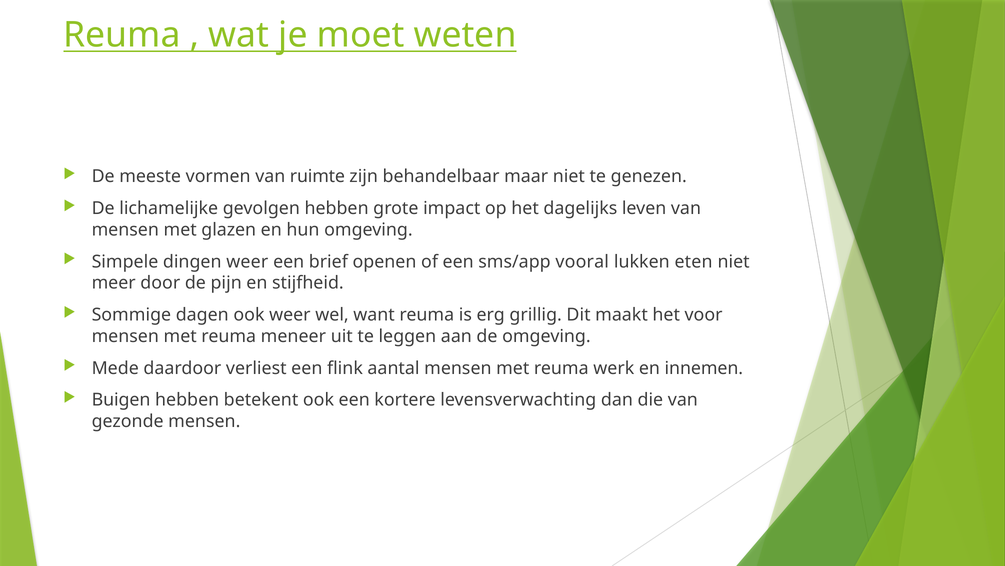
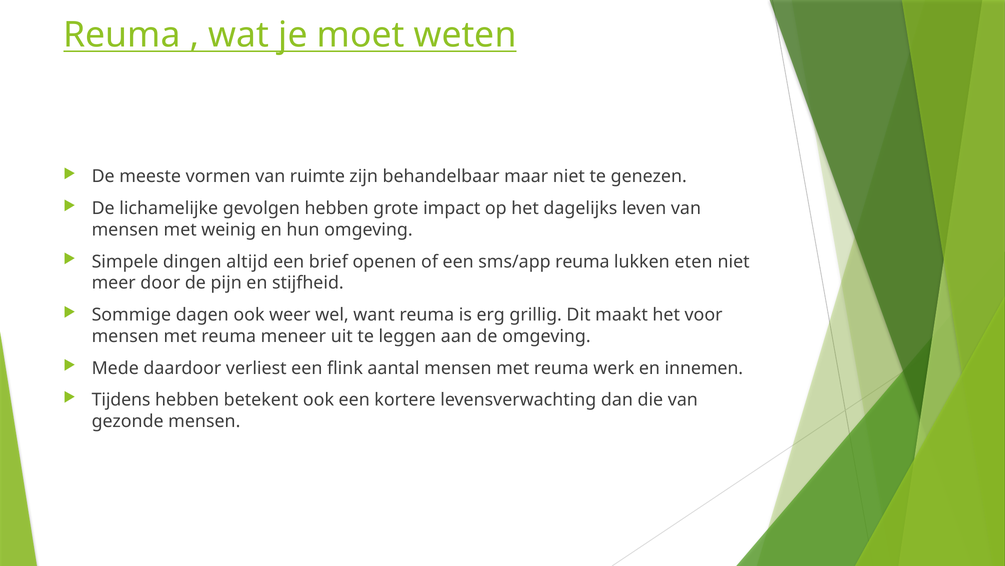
glazen: glazen -> weinig
dingen weer: weer -> altijd
sms/app vooral: vooral -> reuma
Buigen: Buigen -> Tijdens
